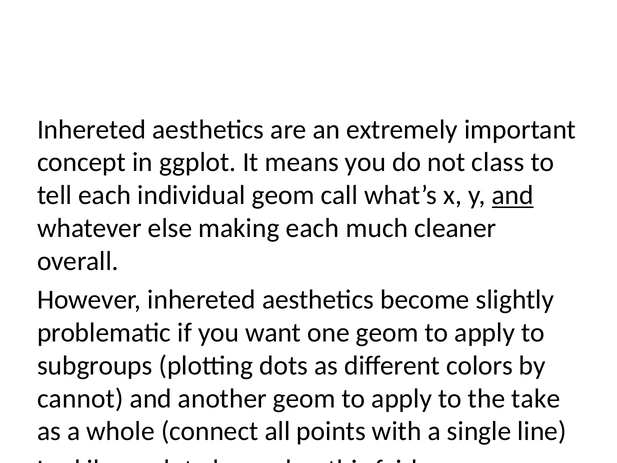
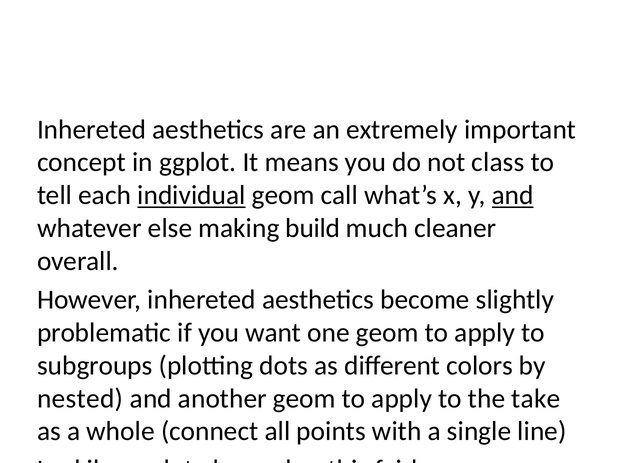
individual underline: none -> present
making each: each -> build
cannot: cannot -> nested
